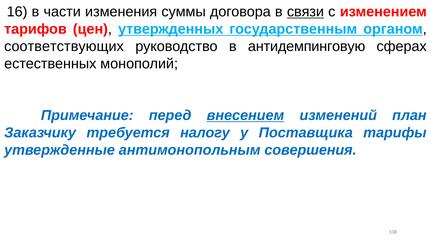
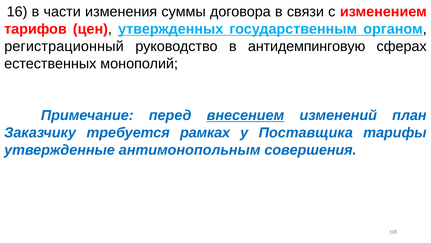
связи underline: present -> none
соответствующих: соответствующих -> регистрационный
налогу: налогу -> рамках
